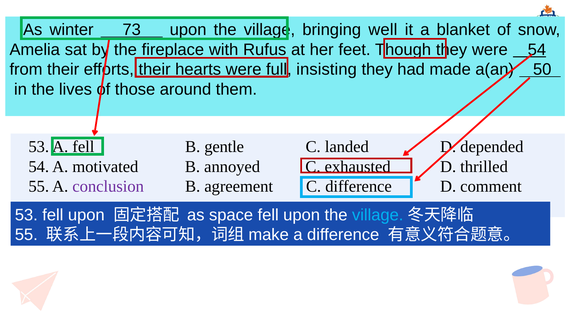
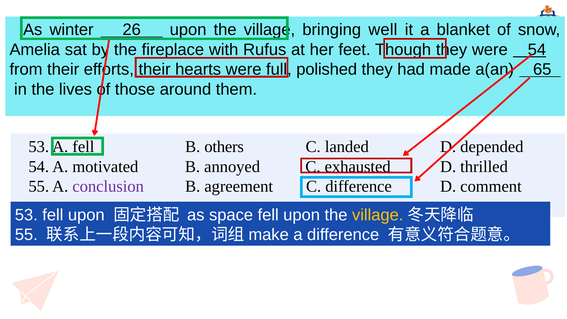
73: 73 -> 26
insisting: insisting -> polished
50: 50 -> 65
gentle: gentle -> others
village at (378, 215) colour: light blue -> yellow
